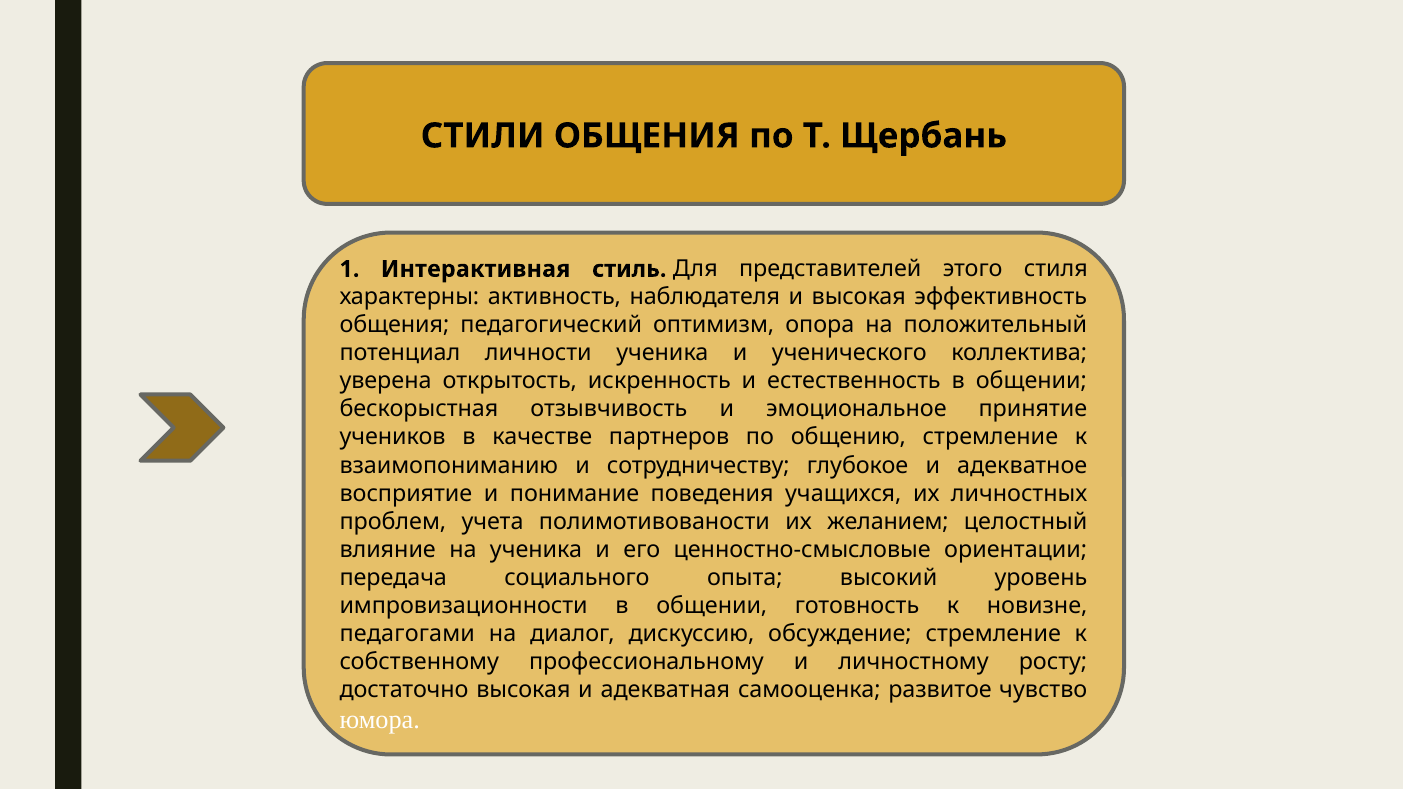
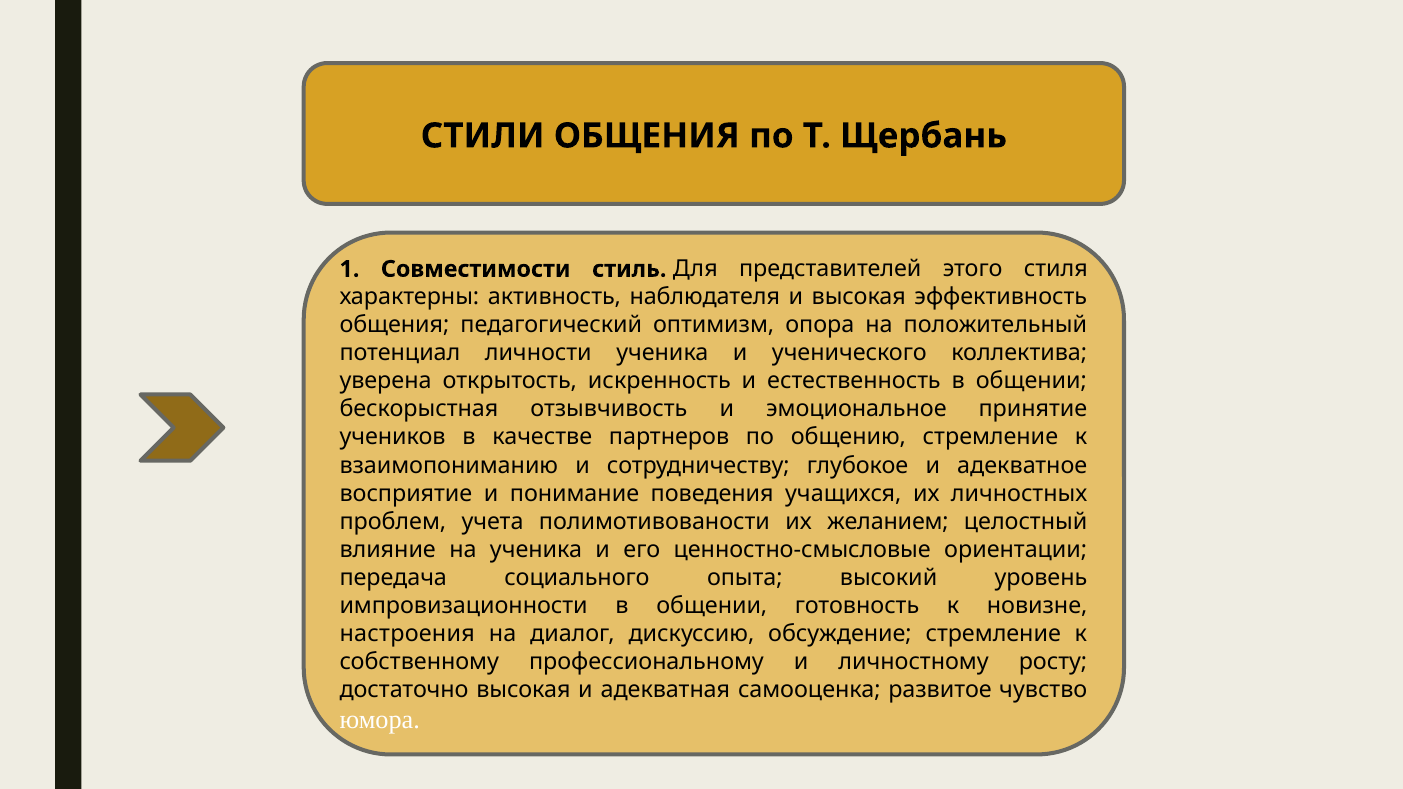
Интерактивная: Интерактивная -> Совместимости
педагогами: педагогами -> настроения
